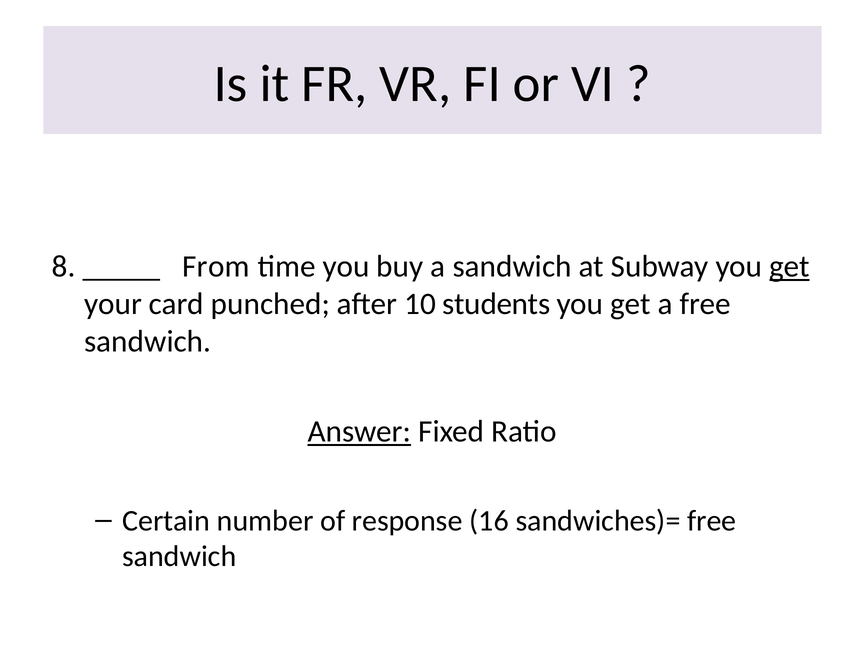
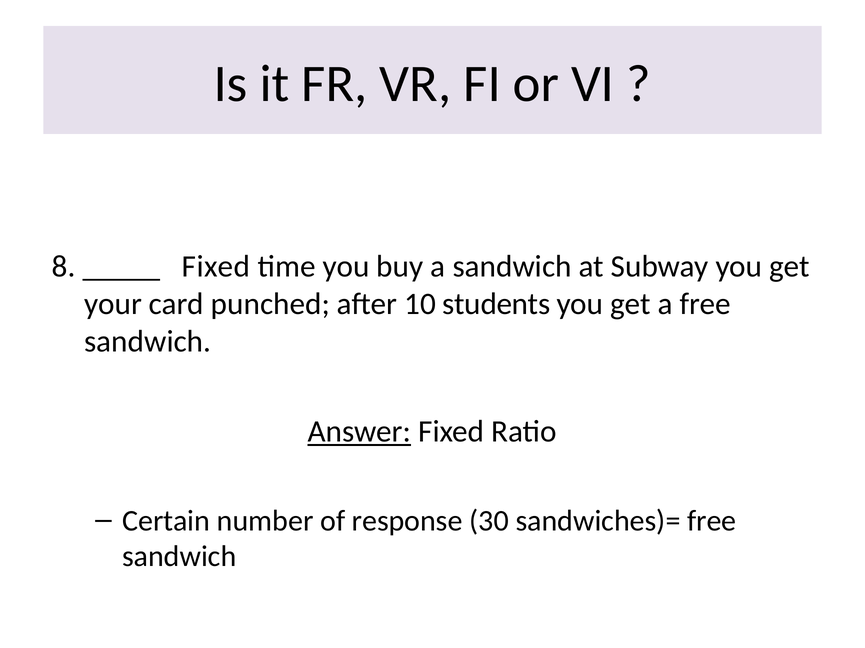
From at (216, 267): From -> Fixed
get at (790, 267) underline: present -> none
16: 16 -> 30
